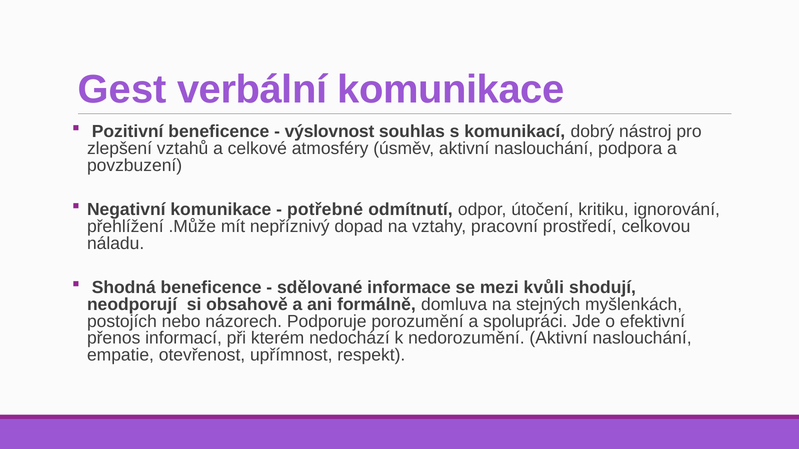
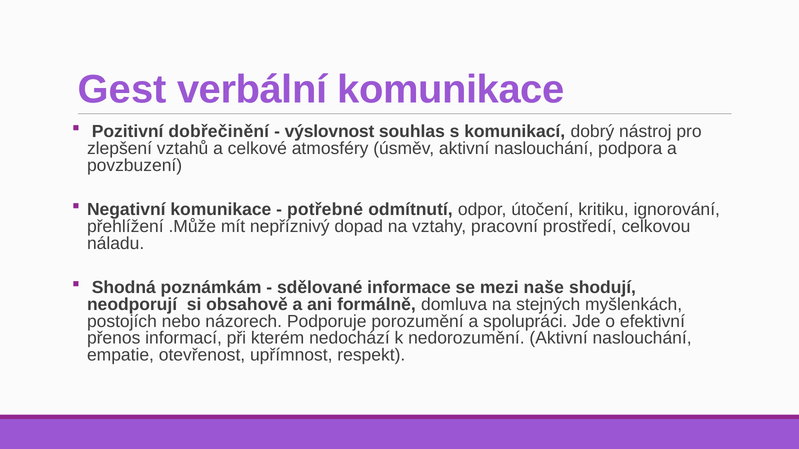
Pozitivní beneficence: beneficence -> dobřečinění
Shodná beneficence: beneficence -> poznámkám
kvůli: kvůli -> naše
